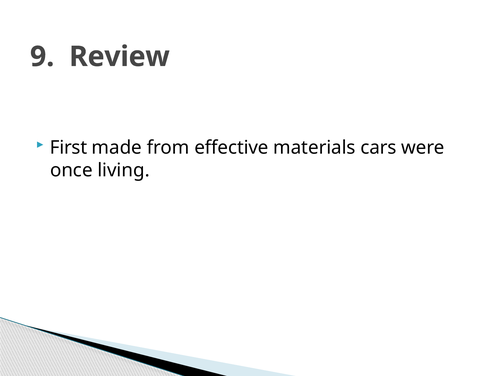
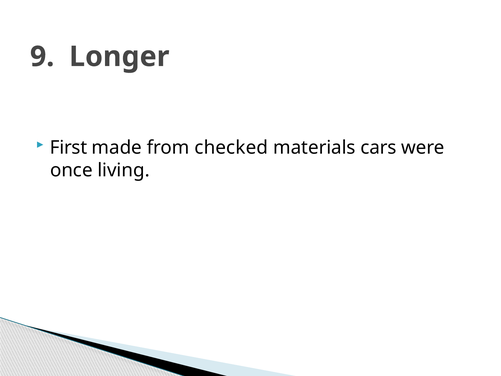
Review: Review -> Longer
effective: effective -> checked
